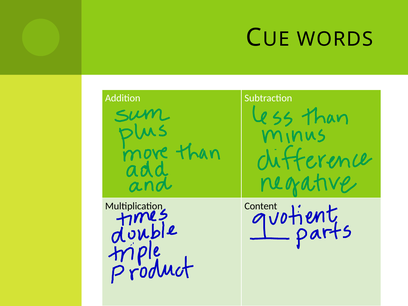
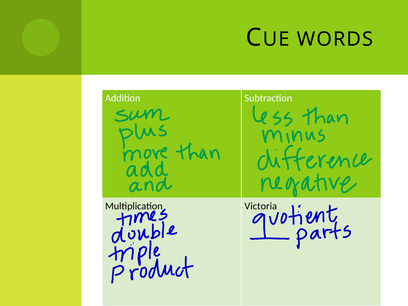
Content: Content -> Victoria
